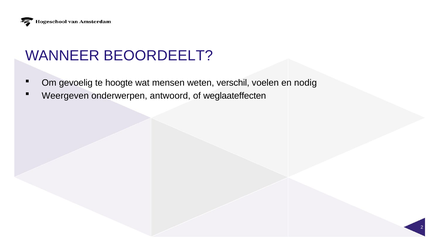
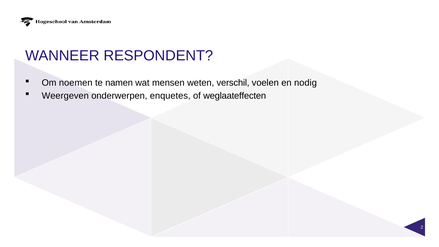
BEOORDEELT: BEOORDEELT -> RESPONDENT
gevoelig: gevoelig -> noemen
hoogte: hoogte -> namen
antwoord: antwoord -> enquetes
